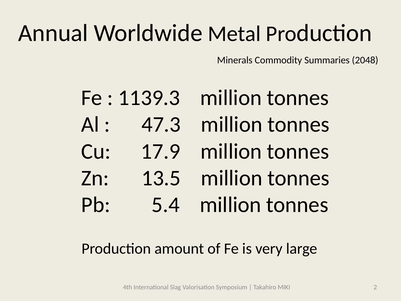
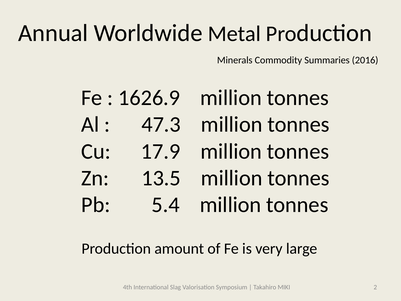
2048: 2048 -> 2016
1139.3: 1139.3 -> 1626.9
